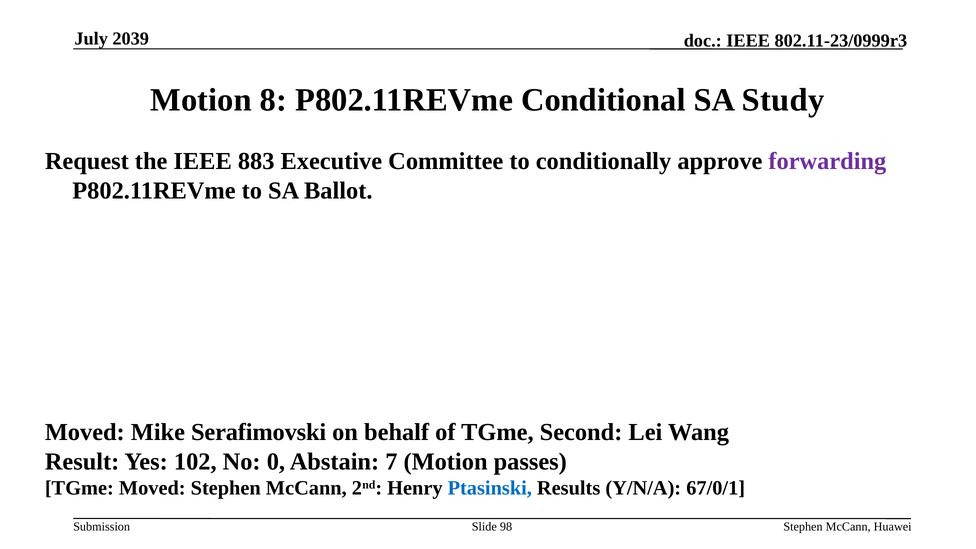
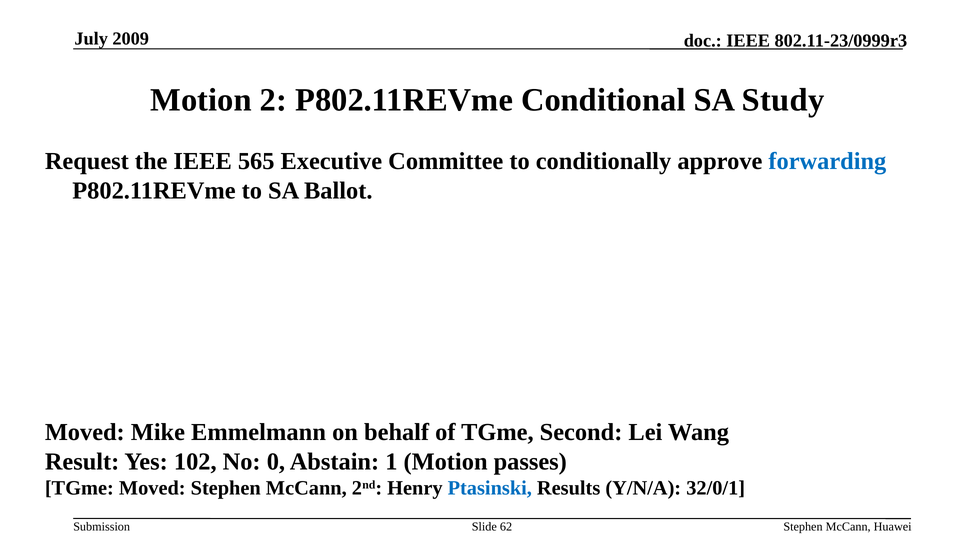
2039: 2039 -> 2009
8: 8 -> 2
883: 883 -> 565
forwarding colour: purple -> blue
Serafimovski: Serafimovski -> Emmelmann
7: 7 -> 1
67/0/1: 67/0/1 -> 32/0/1
98: 98 -> 62
